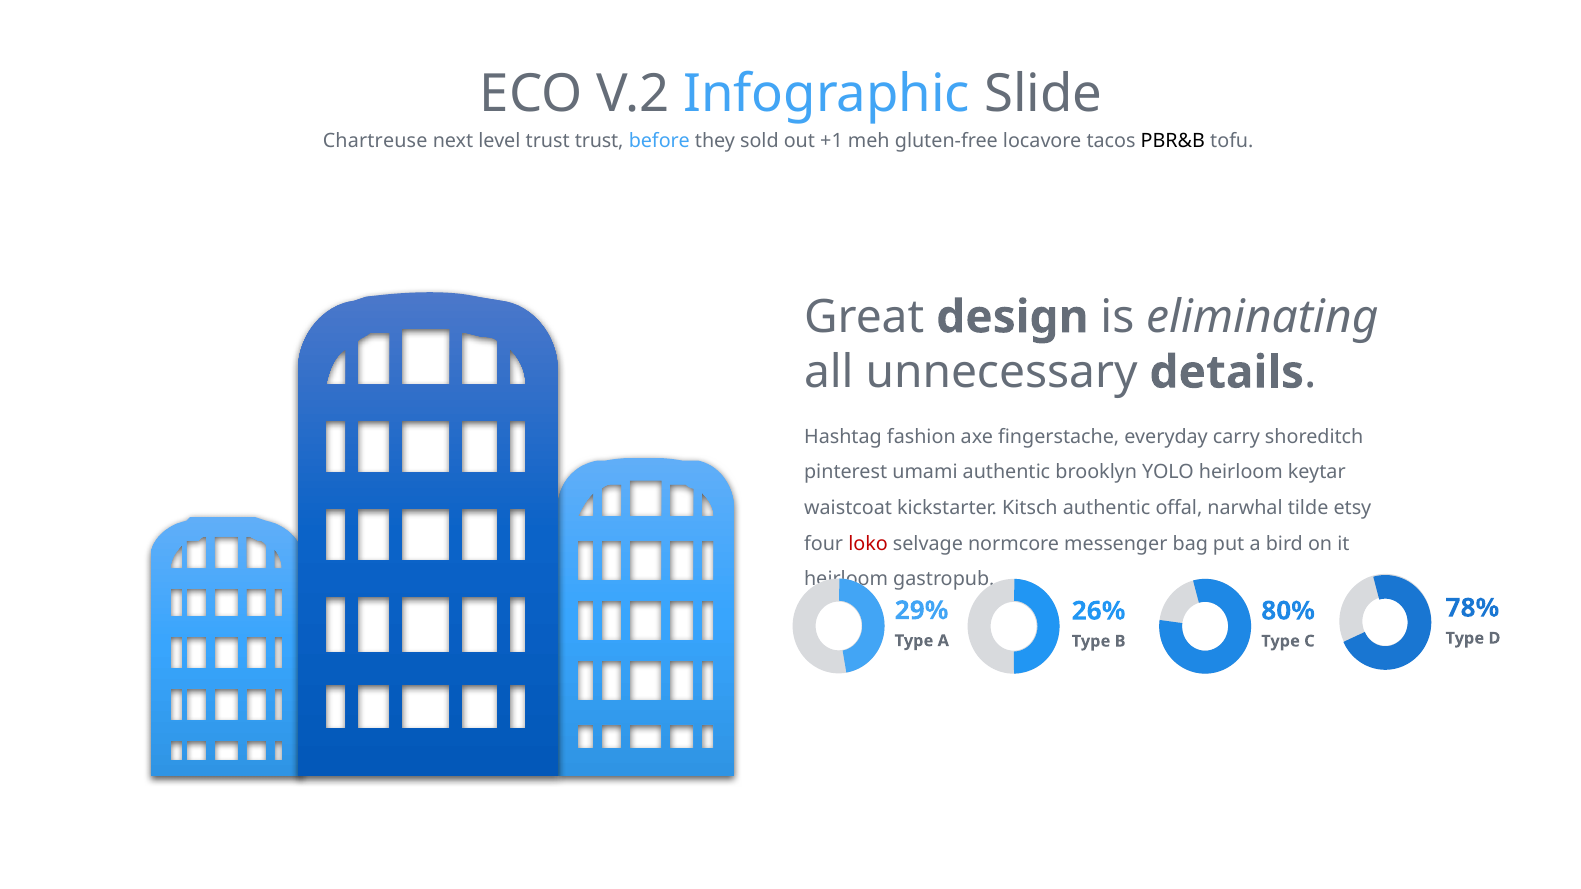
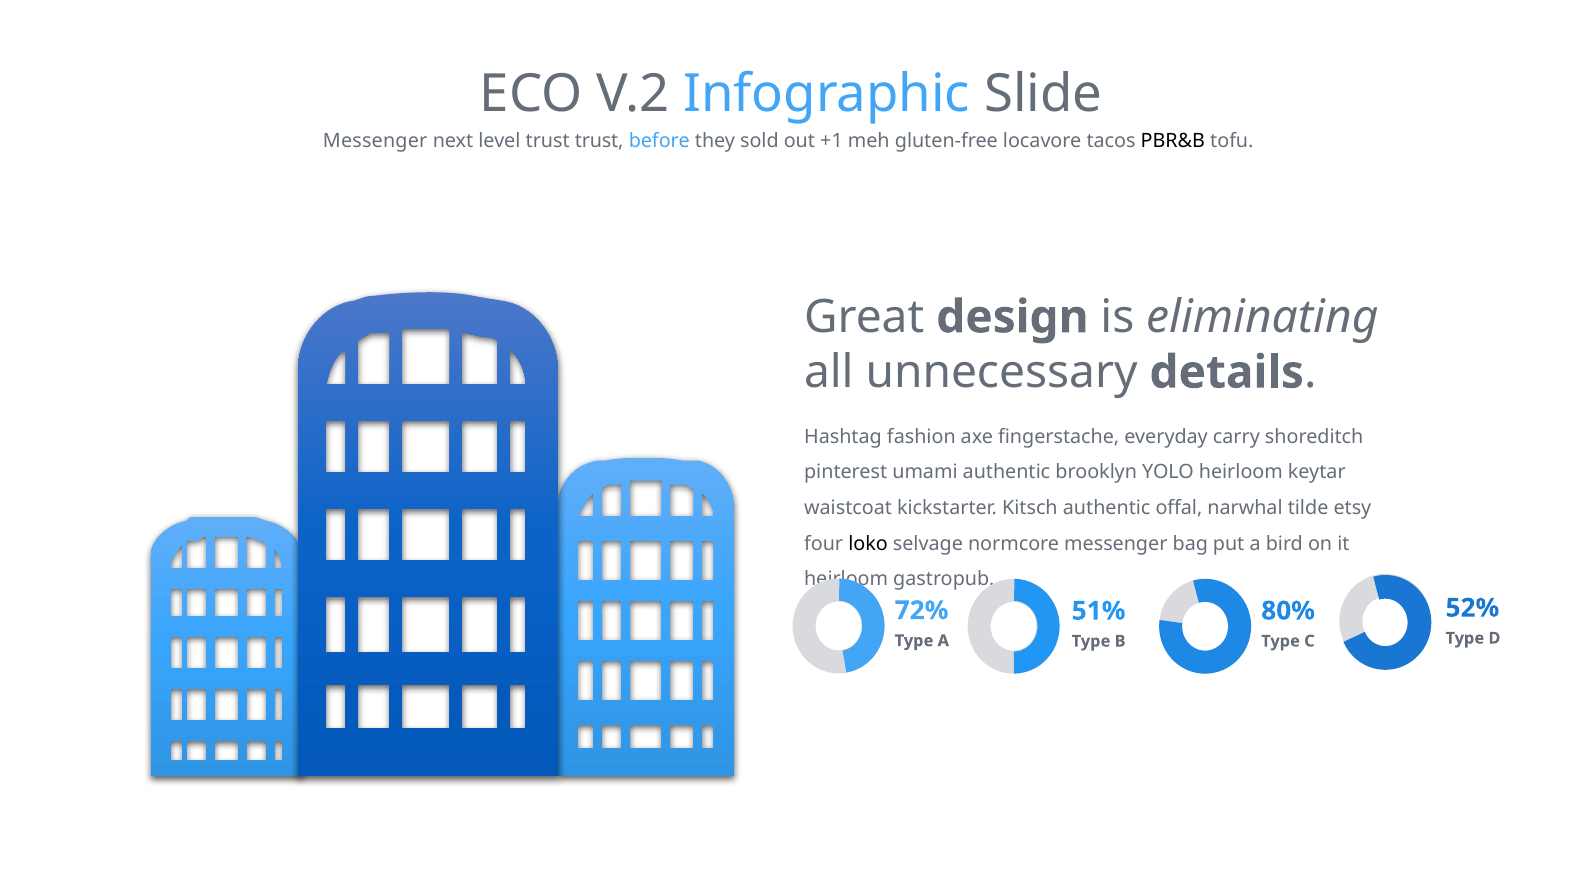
Chartreuse at (375, 141): Chartreuse -> Messenger
loko colour: red -> black
78%: 78% -> 52%
29%: 29% -> 72%
26%: 26% -> 51%
